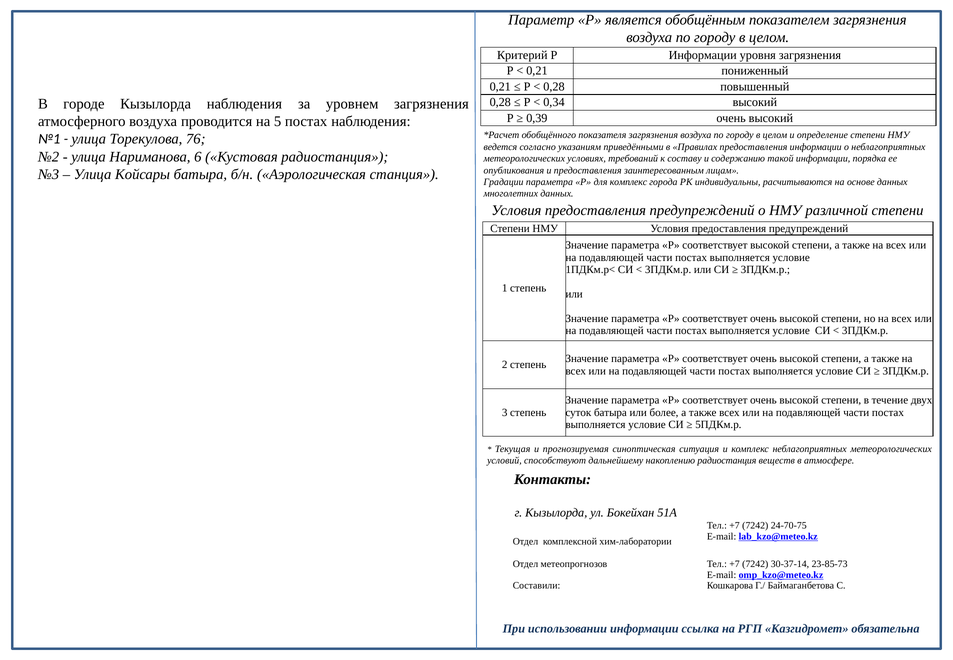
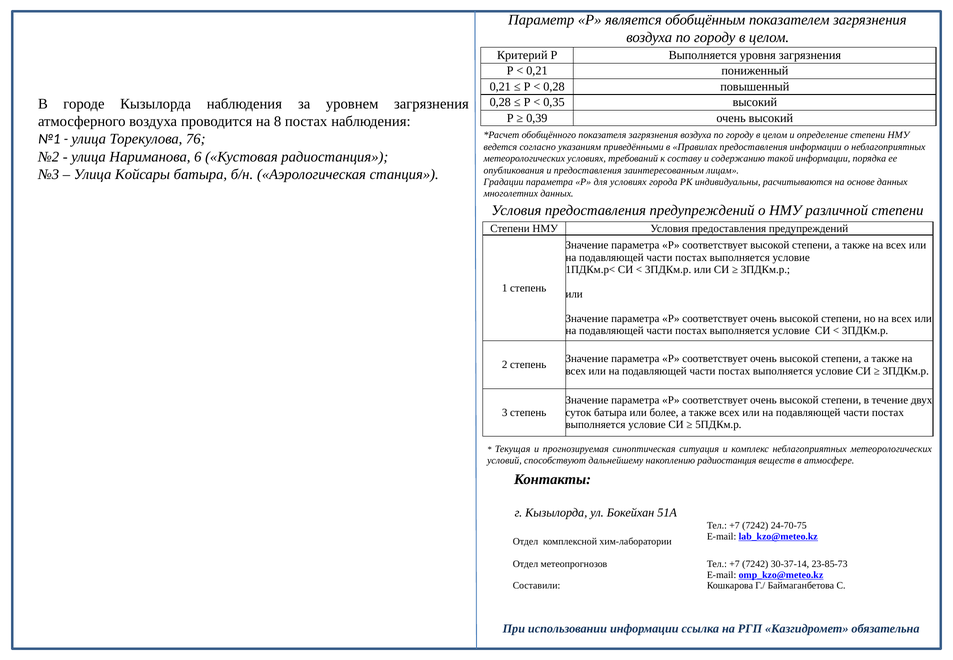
Р Информации: Информации -> Выполняется
0,34: 0,34 -> 0,35
5: 5 -> 8
для комплекс: комплекс -> условиях
